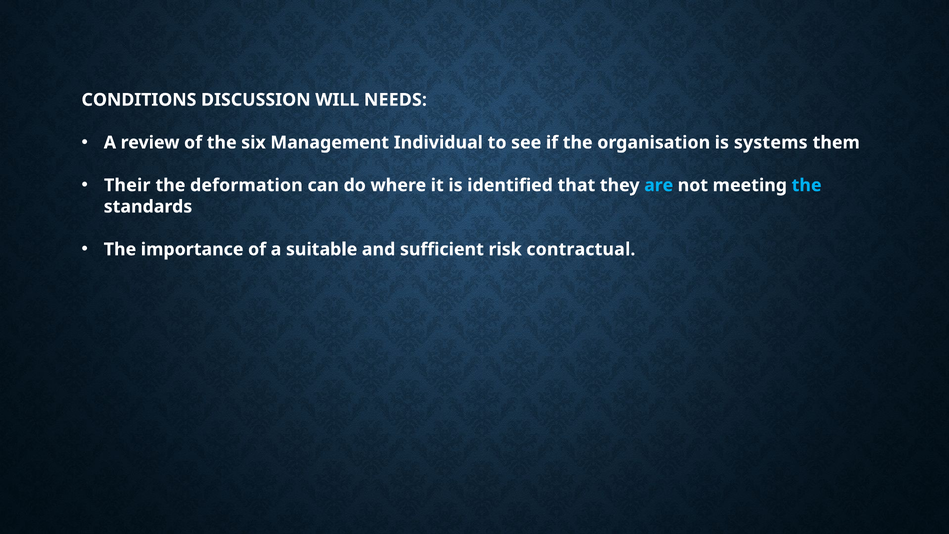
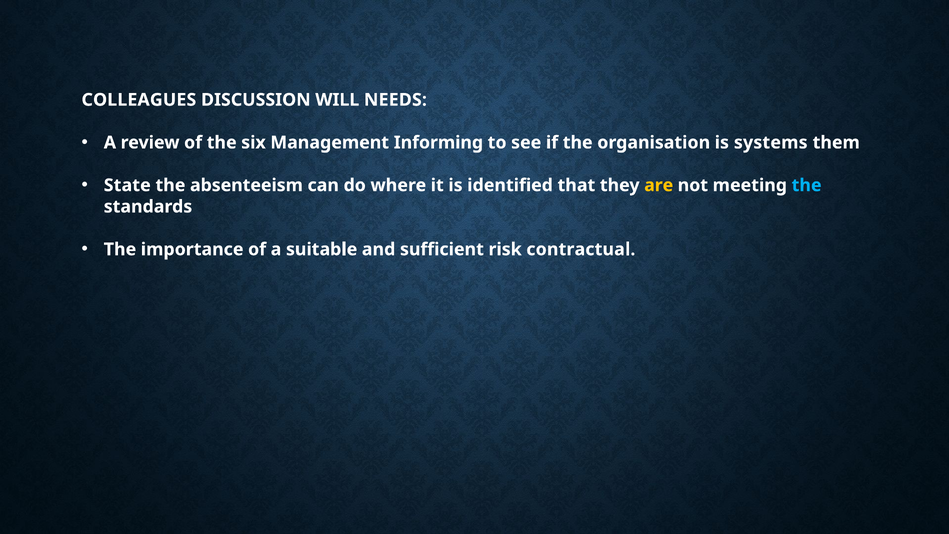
CONDITIONS: CONDITIONS -> COLLEAGUES
Individual: Individual -> Informing
Their: Their -> State
deformation: deformation -> absenteeism
are colour: light blue -> yellow
